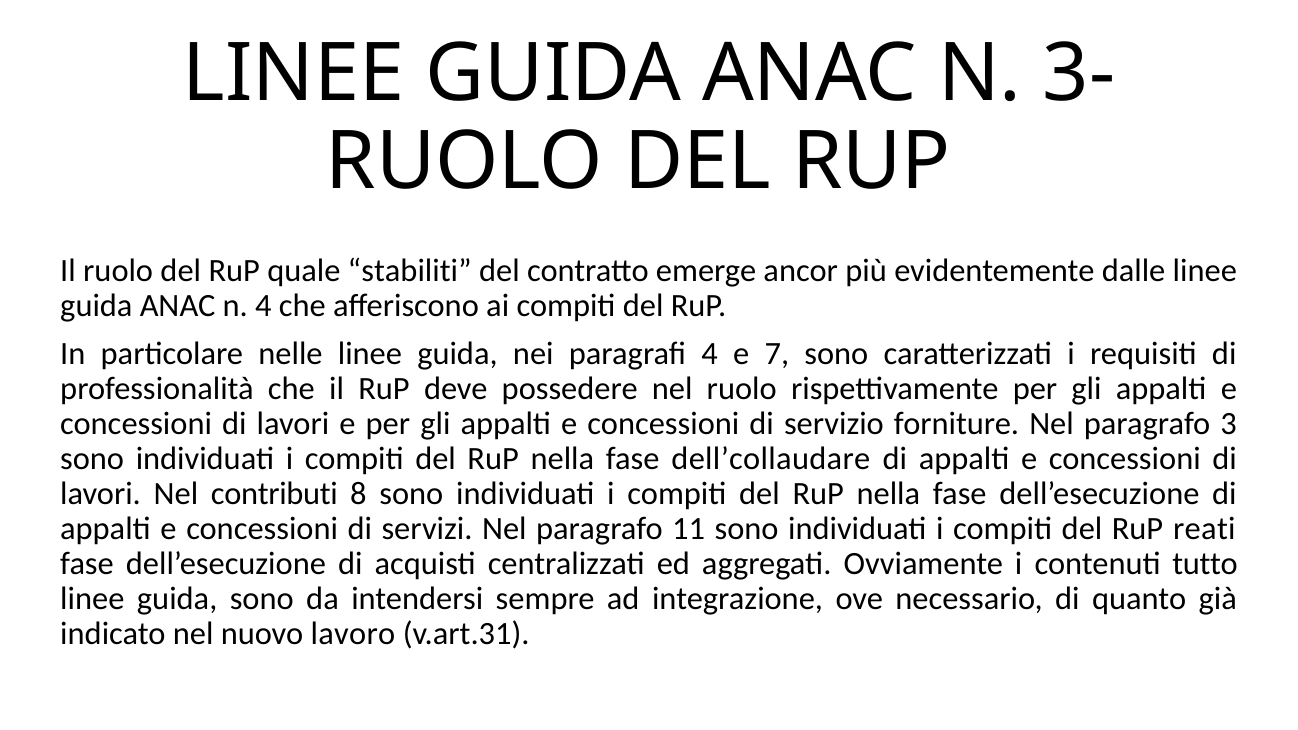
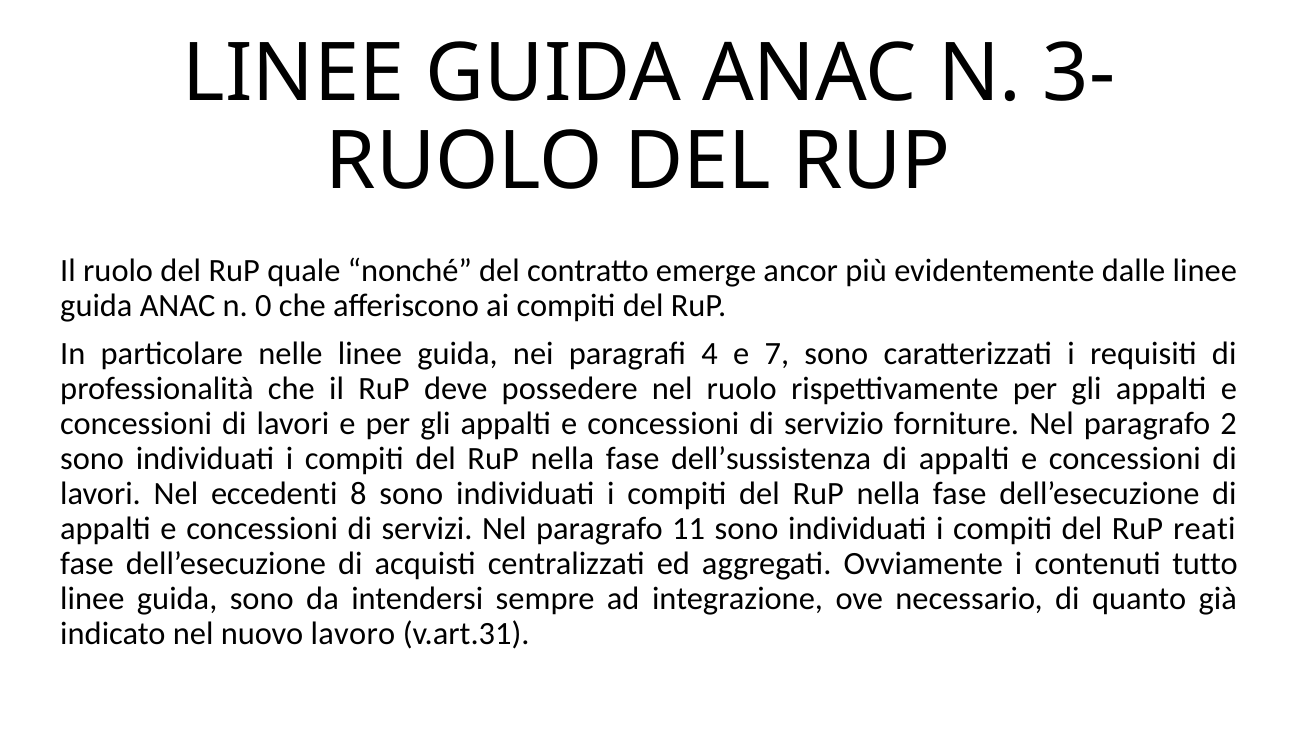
stabiliti: stabiliti -> nonché
n 4: 4 -> 0
3: 3 -> 2
dell’collaudare: dell’collaudare -> dell’sussistenza
contributi: contributi -> eccedenti
